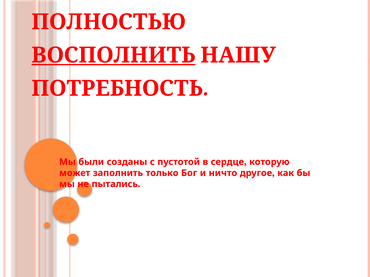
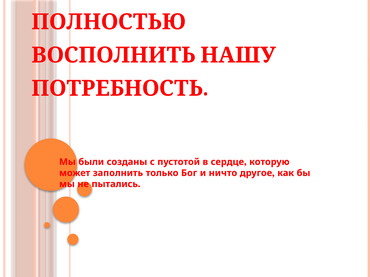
ВОСПОЛНИТЬ underline: present -> none
